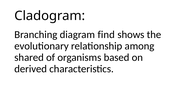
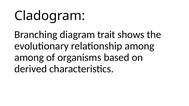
find: find -> trait
shared at (29, 58): shared -> among
